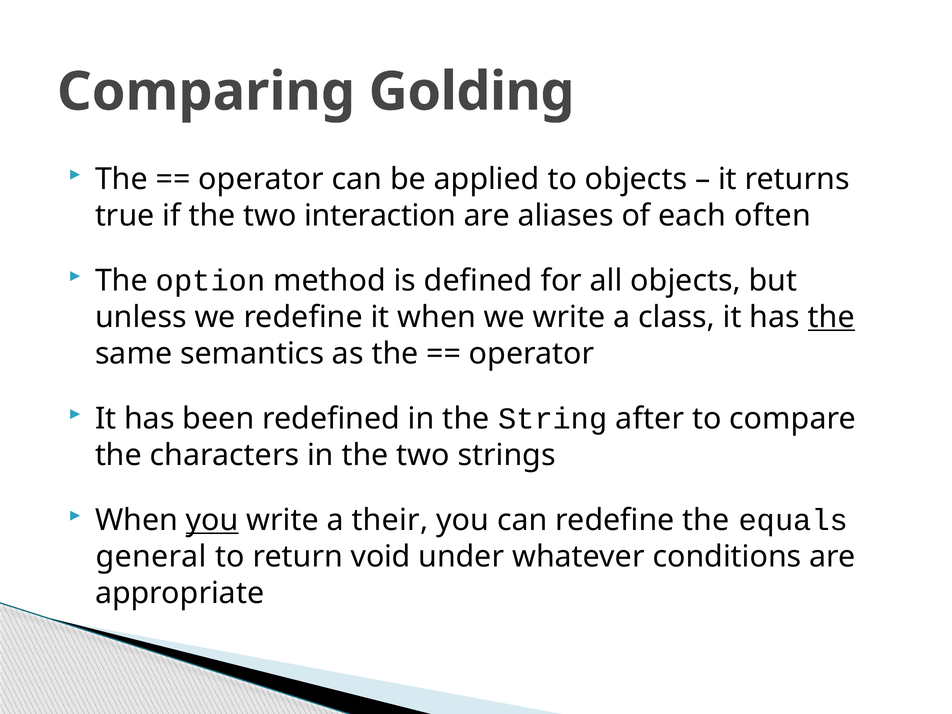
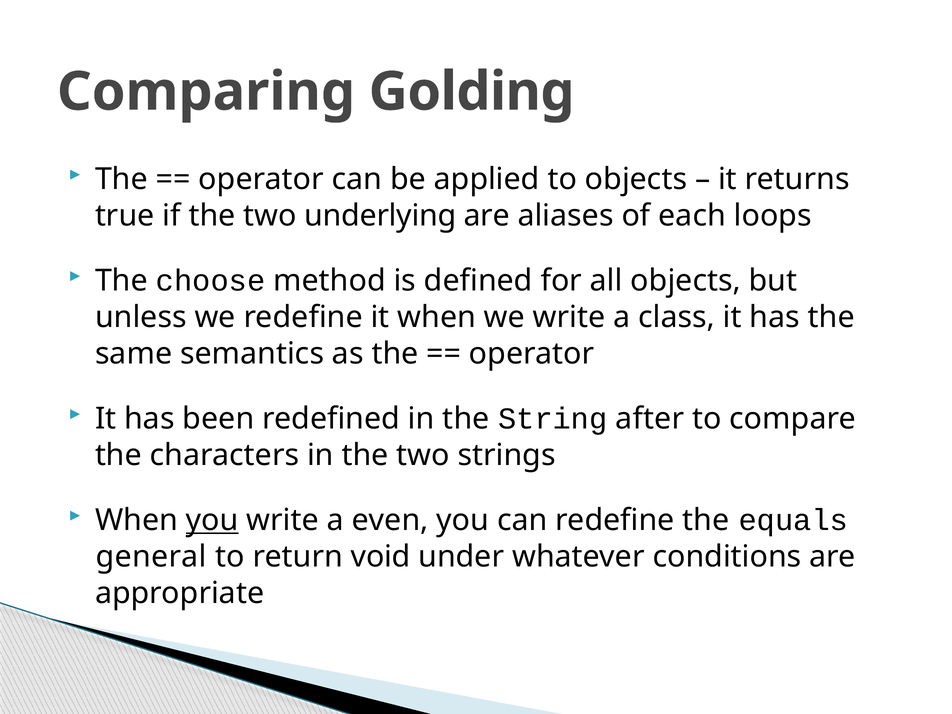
interaction: interaction -> underlying
often: often -> loops
option: option -> choose
the at (831, 317) underline: present -> none
their: their -> even
